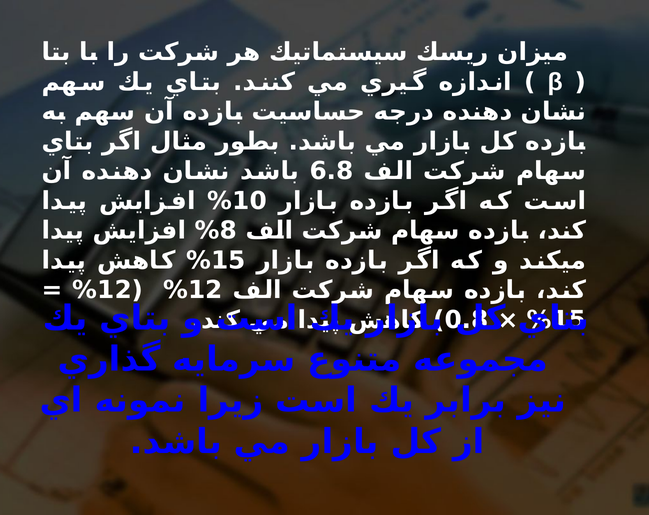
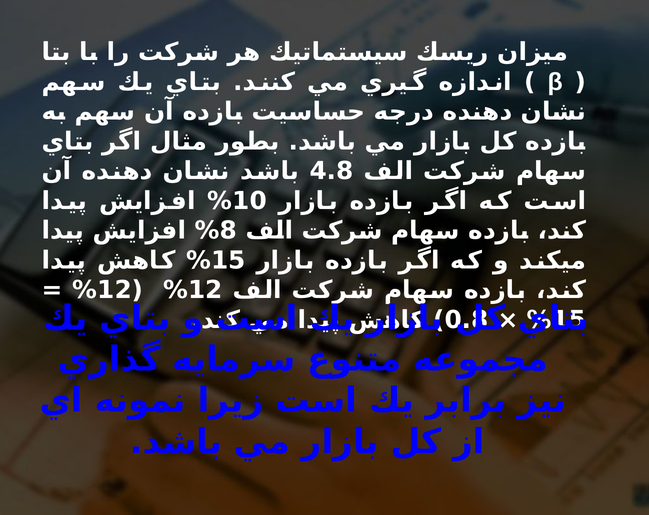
6.8: 6.8 -> 4.8
